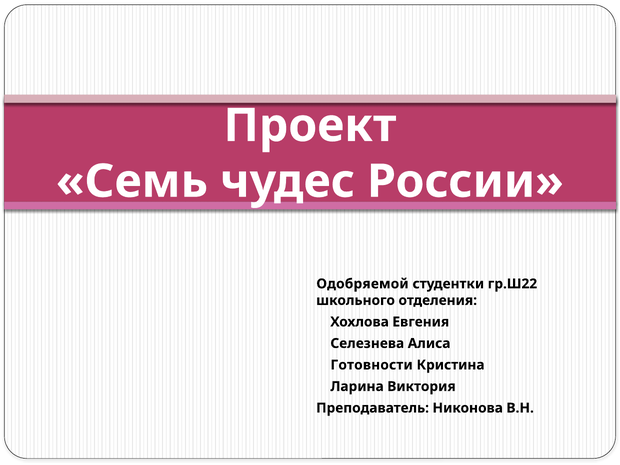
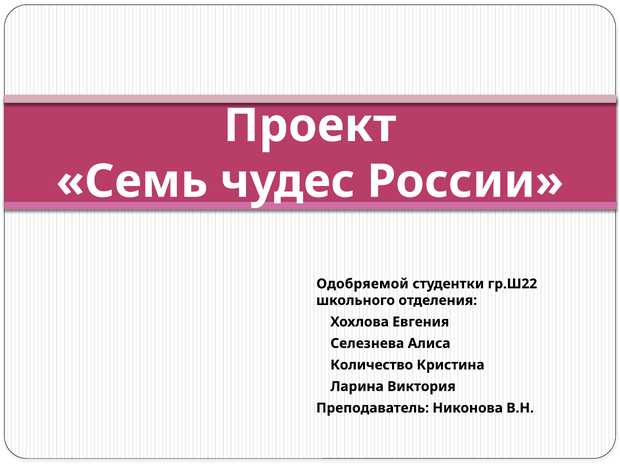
Готовности: Готовности -> Количество
